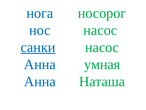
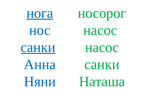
нога underline: none -> present
умная at (102, 64): умная -> санки
Анна at (40, 81): Анна -> Няни
